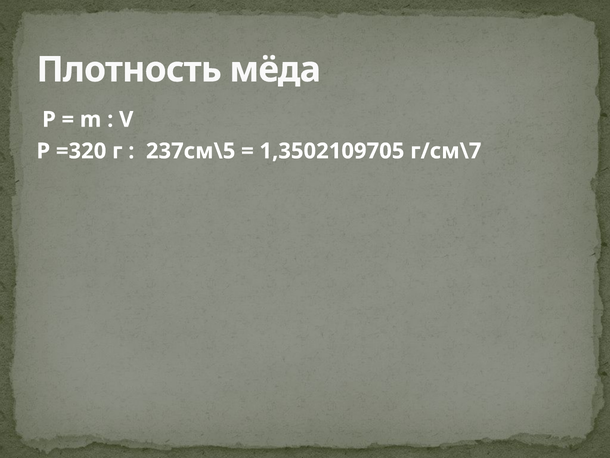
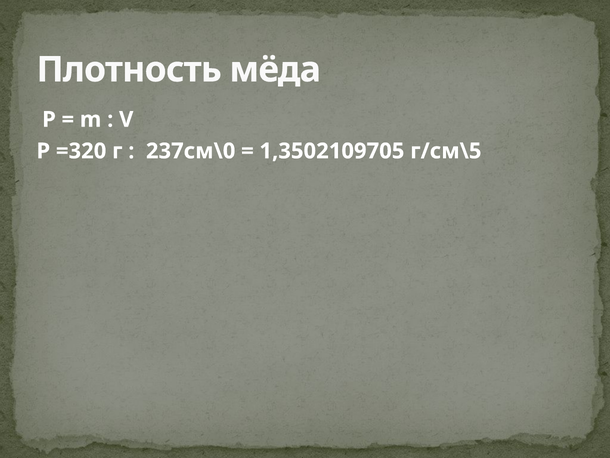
237см\5: 237см\5 -> 237см\0
г/см\7: г/см\7 -> г/см\5
